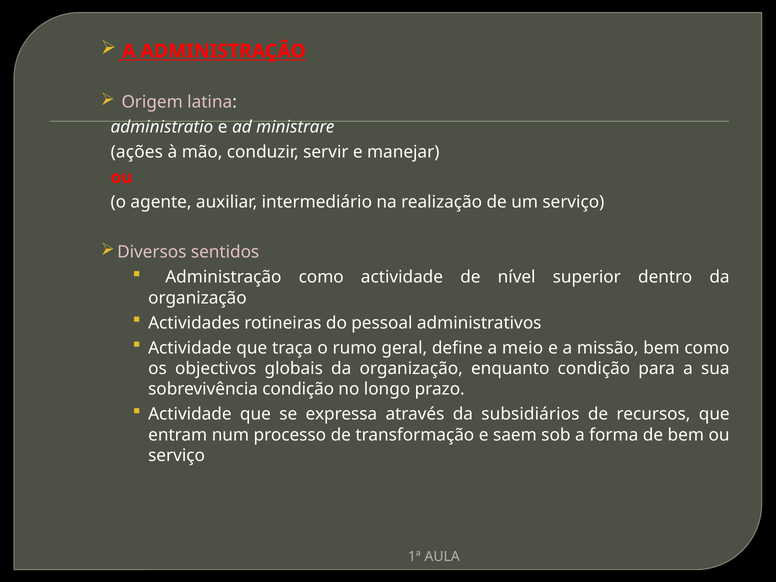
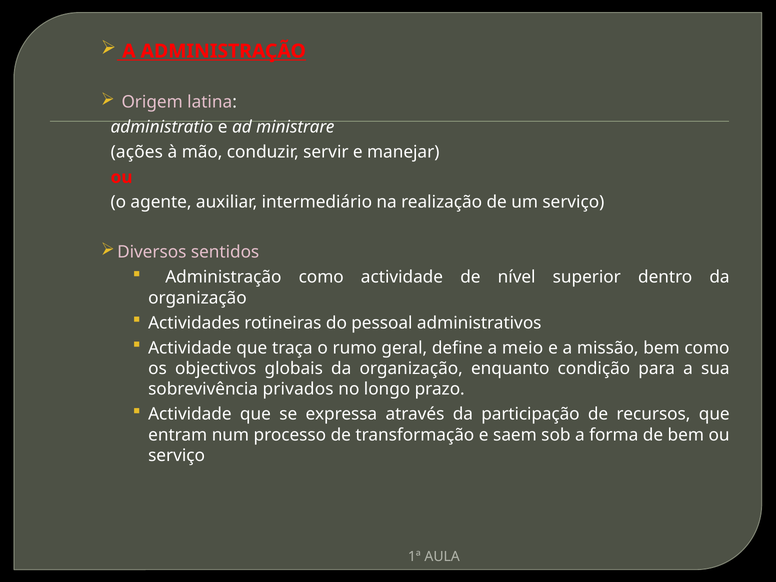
sobrevivência condição: condição -> privados
subsidiários: subsidiários -> participação
